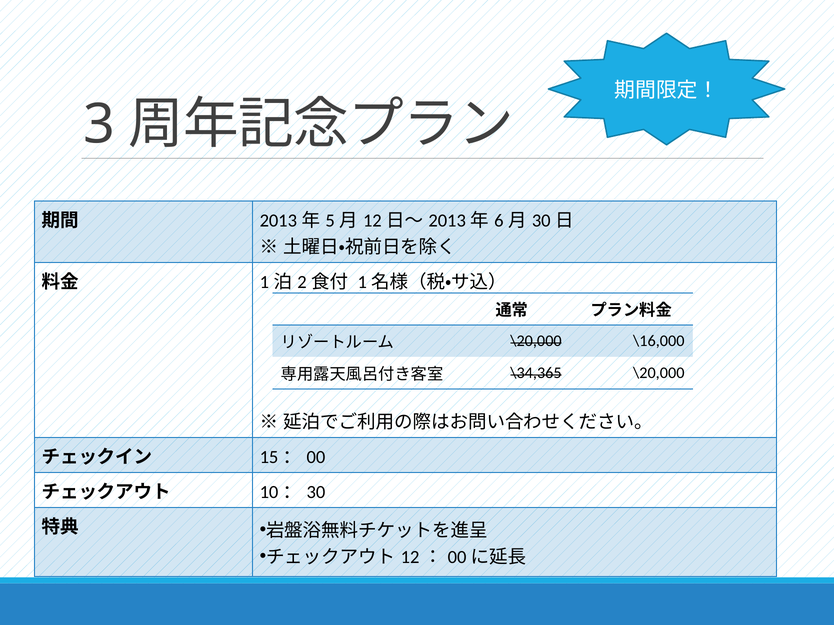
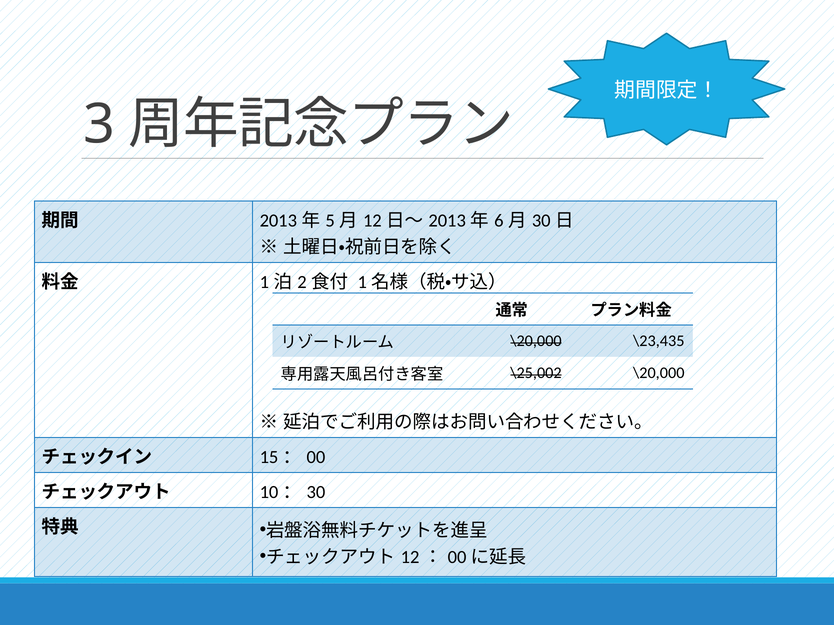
\16,000: \16,000 -> \23,435
\34,365: \34,365 -> \25,002
